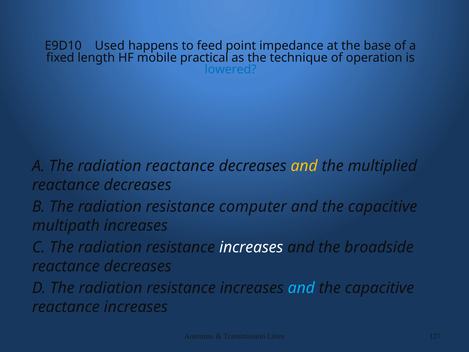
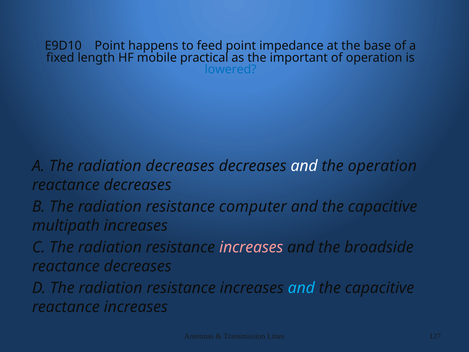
E9D10 Used: Used -> Point
technique: technique -> important
radiation reactance: reactance -> decreases
and at (304, 166) colour: yellow -> white
the multiplied: multiplied -> operation
increases at (251, 247) colour: white -> pink
